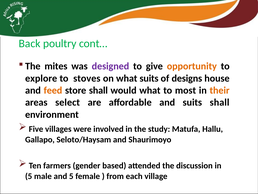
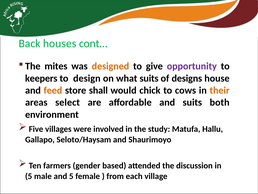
poultry: poultry -> houses
designed colour: purple -> orange
opportunity colour: orange -> purple
explore: explore -> keepers
stoves: stoves -> design
would what: what -> chick
most: most -> cows
suits shall: shall -> both
